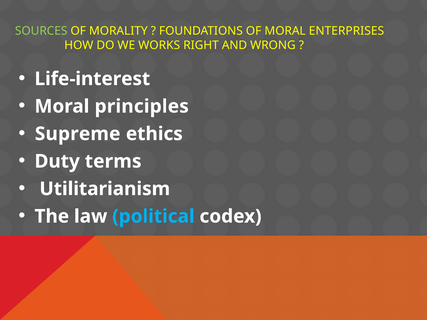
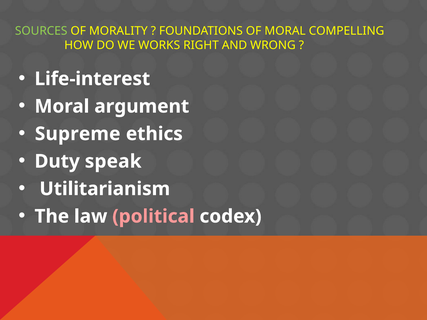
ENTERPRISES: ENTERPRISES -> COMPELLING
principles: principles -> argument
terms: terms -> speak
political colour: light blue -> pink
